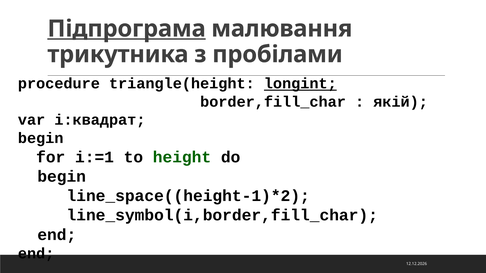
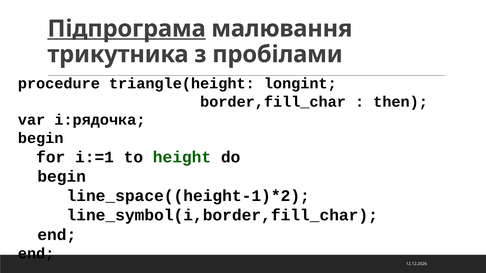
longint underline: present -> none
якій: якій -> then
i:квадрат: i:квадрат -> i:рядочка
